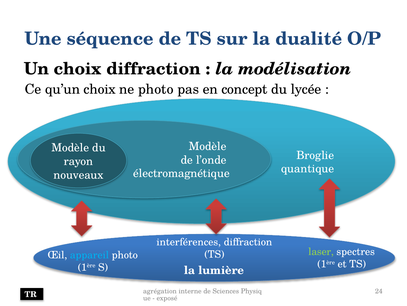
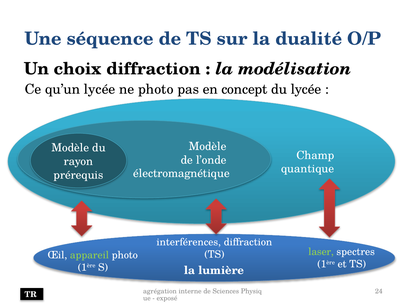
qu’un choix: choix -> lycée
Broglie: Broglie -> Champ
nouveaux: nouveaux -> prérequis
appareil colour: light blue -> light green
